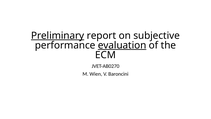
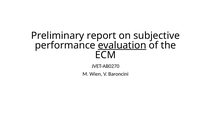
Preliminary underline: present -> none
